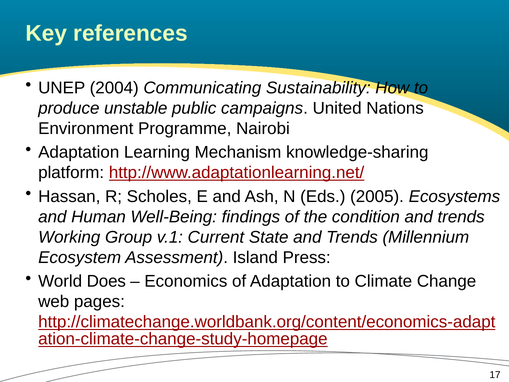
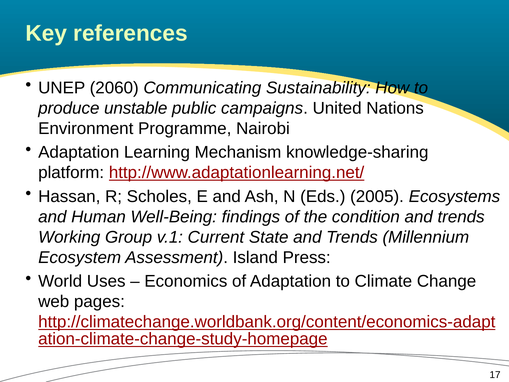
2004: 2004 -> 2060
Does: Does -> Uses
